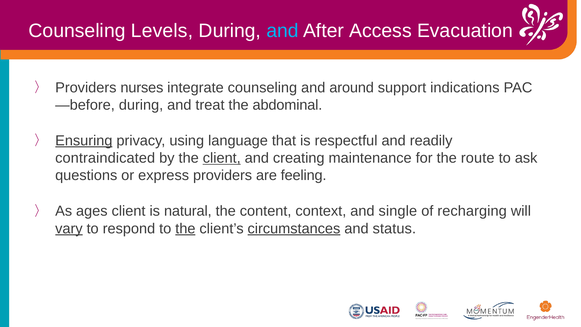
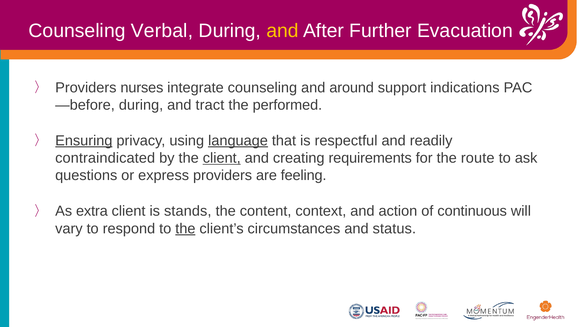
Levels: Levels -> Verbal
and at (283, 31) colour: light blue -> yellow
Access: Access -> Further
treat: treat -> tract
abdominal: abdominal -> performed
language underline: none -> present
maintenance: maintenance -> requirements
ages: ages -> extra
natural: natural -> stands
single: single -> action
recharging: recharging -> continuous
vary underline: present -> none
circumstances underline: present -> none
